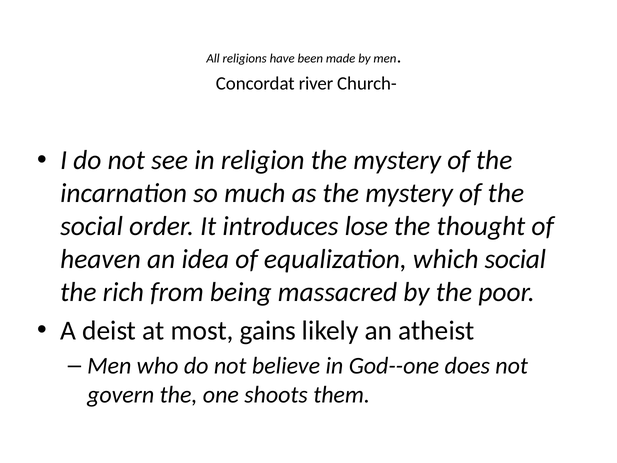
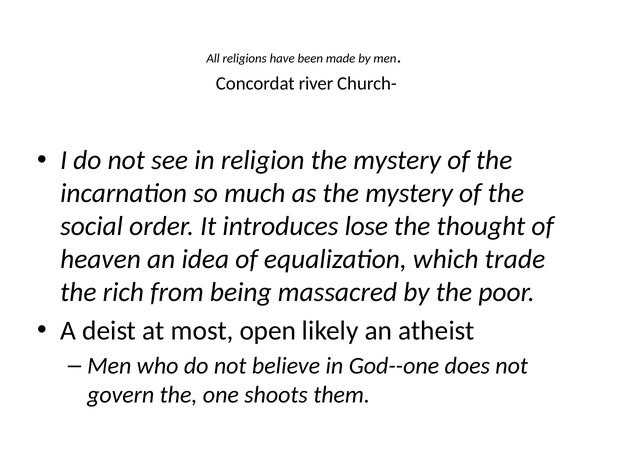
which social: social -> trade
gains: gains -> open
